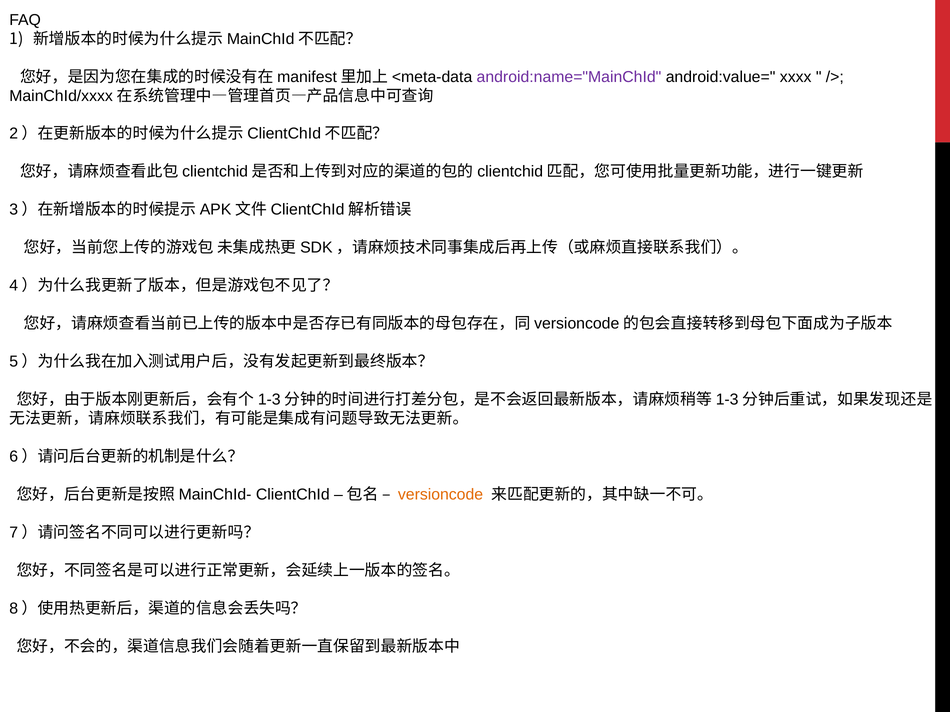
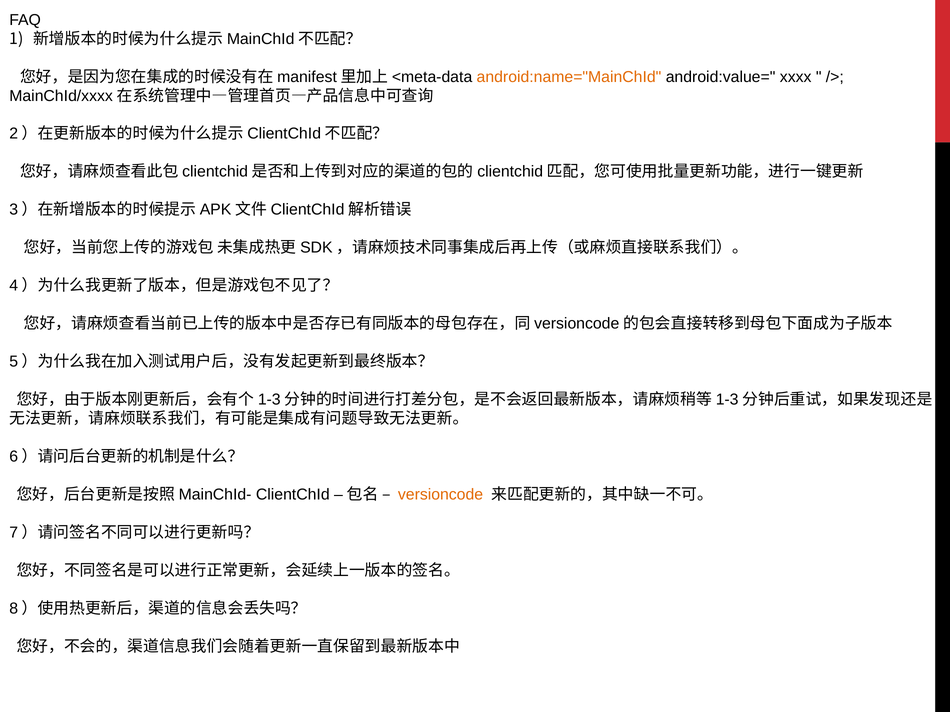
android:name="MainChId colour: purple -> orange
